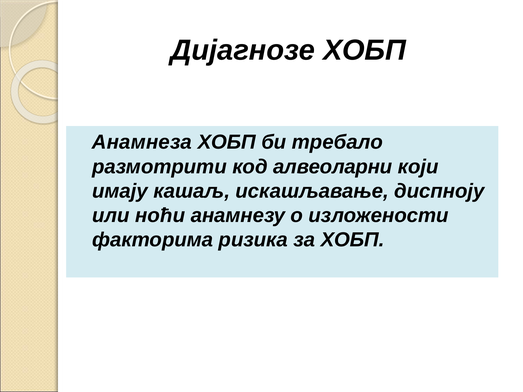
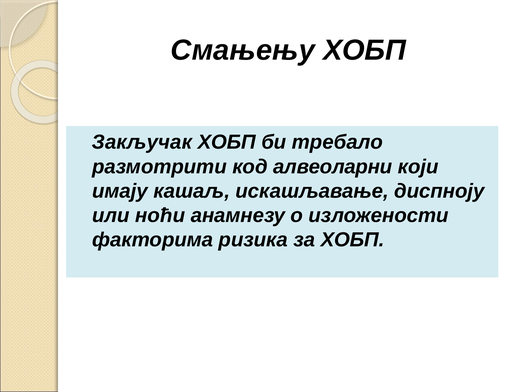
Дијагнозе: Дијагнозе -> Смањењу
Анамнеза: Анамнеза -> Закључак
